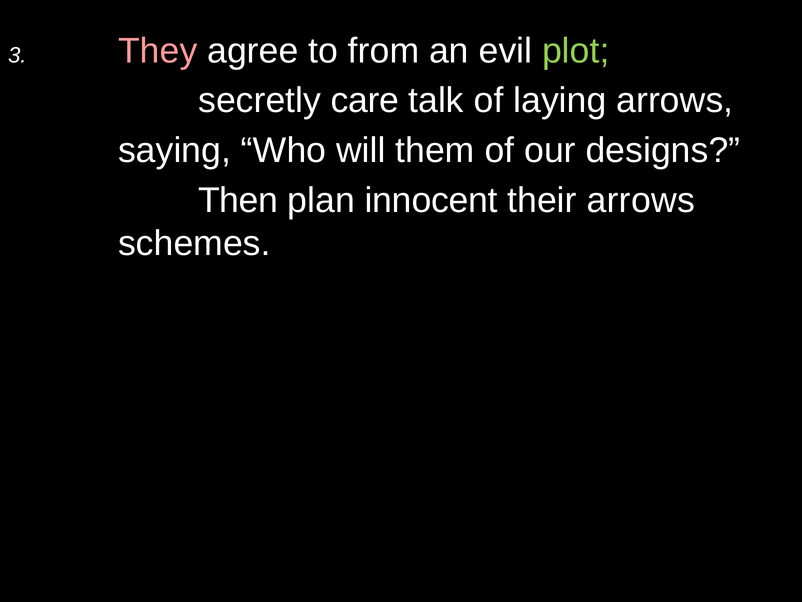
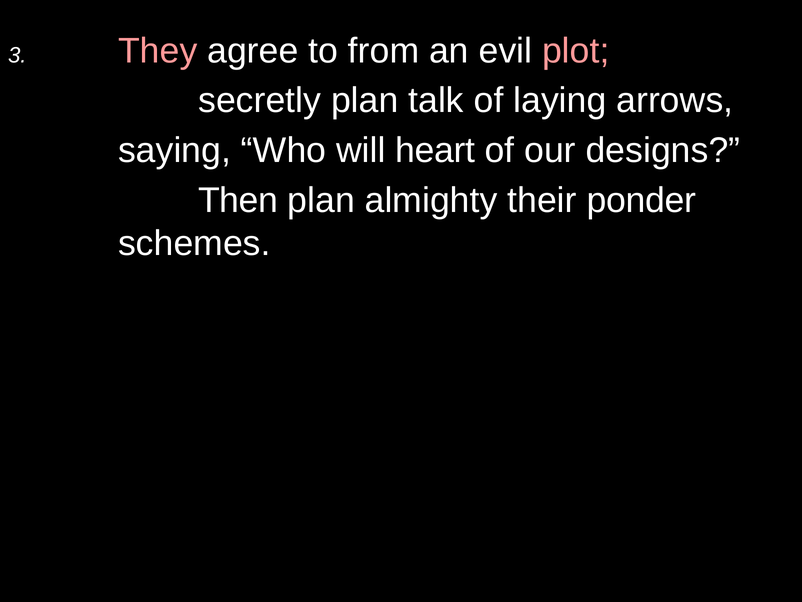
plot colour: light green -> pink
secretly care: care -> plan
them: them -> heart
innocent: innocent -> almighty
their arrows: arrows -> ponder
